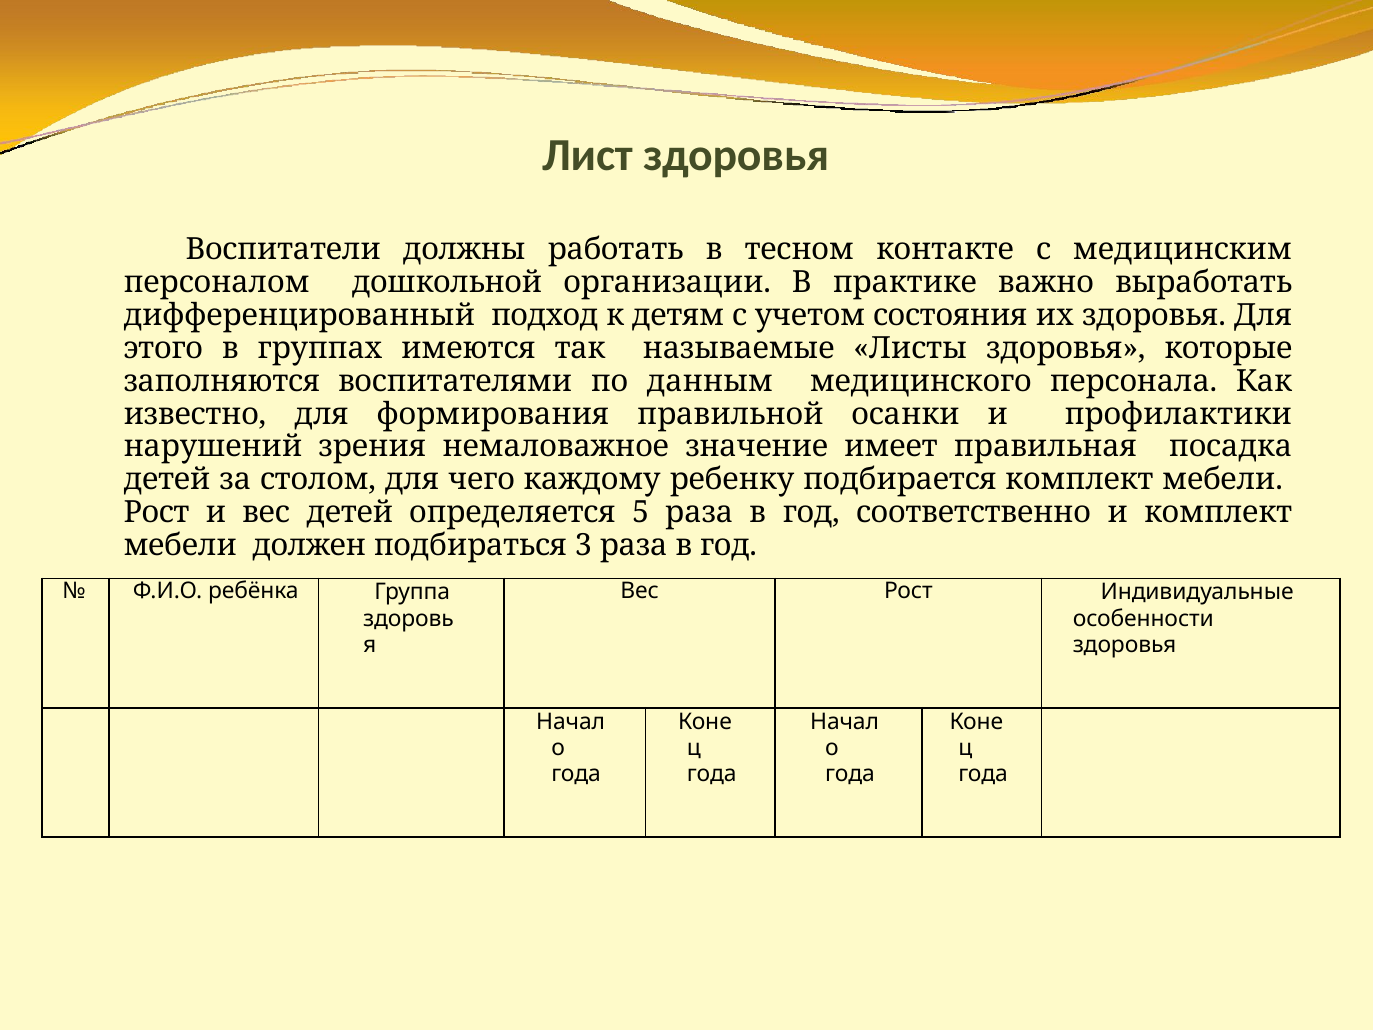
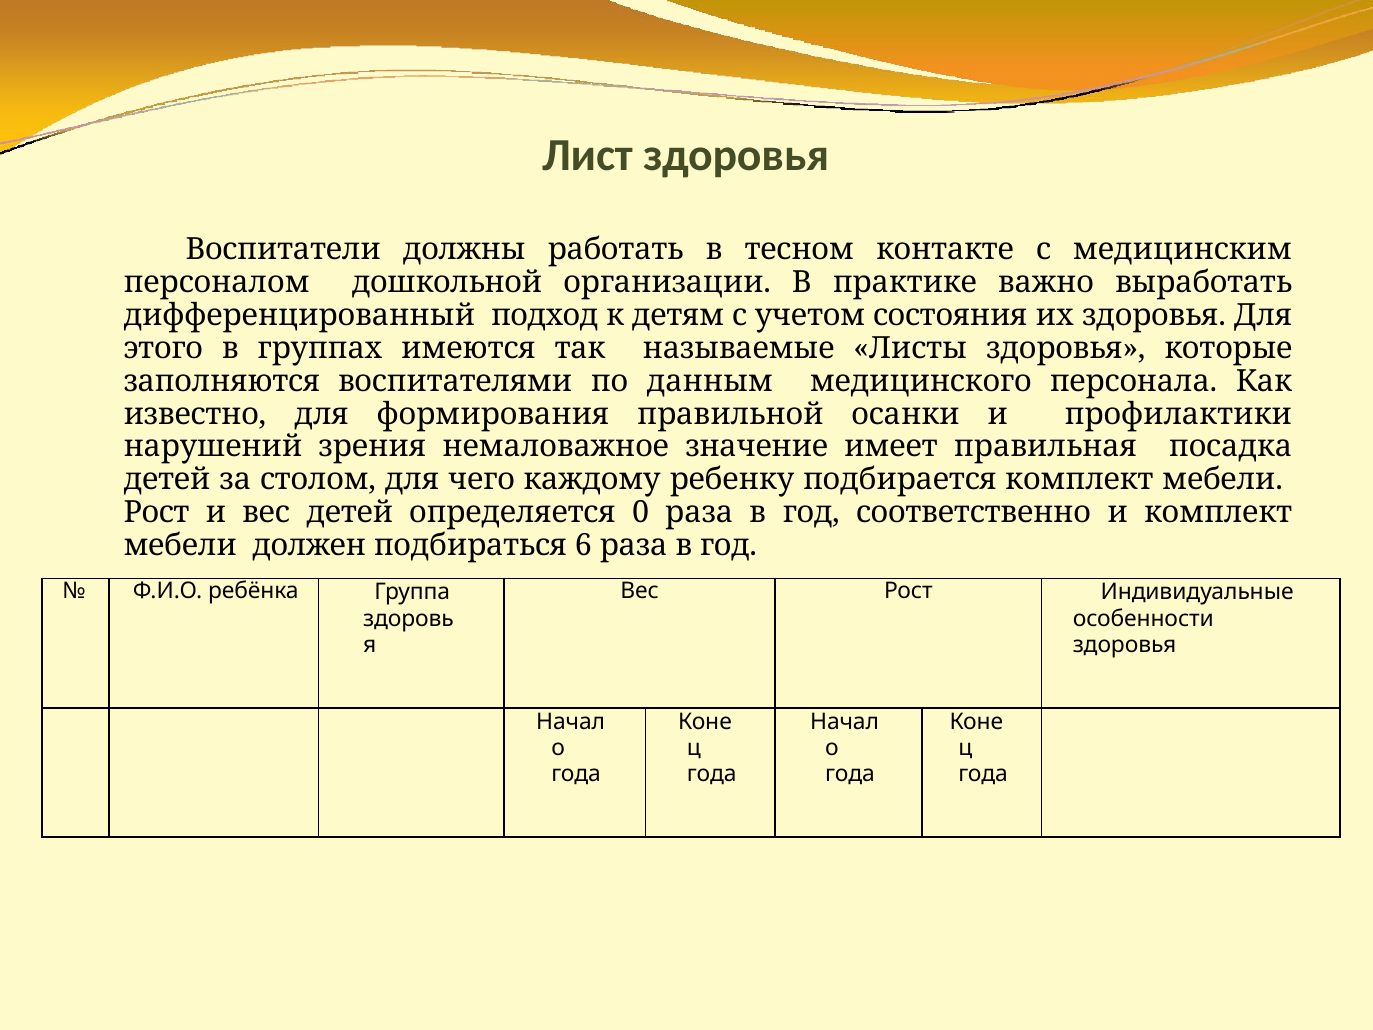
5: 5 -> 0
3: 3 -> 6
